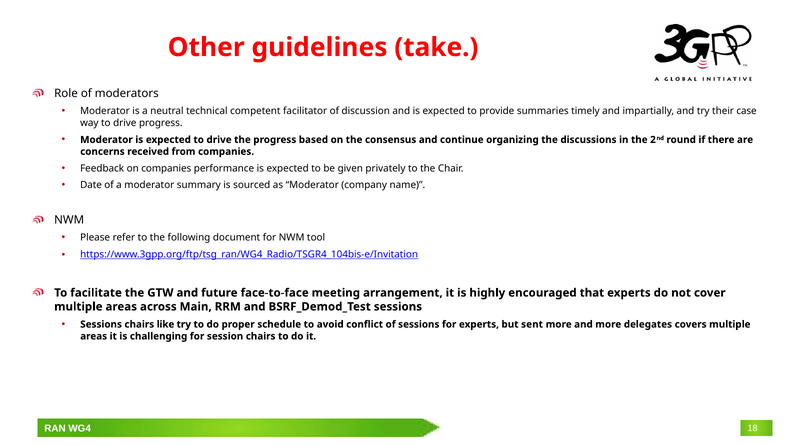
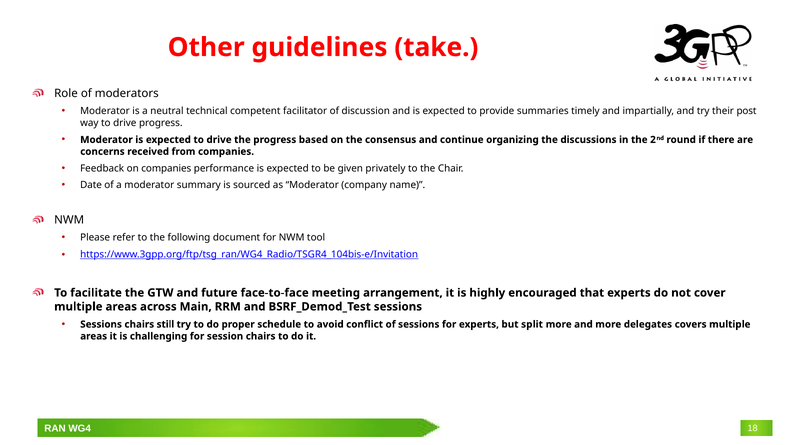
case: case -> post
like: like -> still
sent: sent -> split
